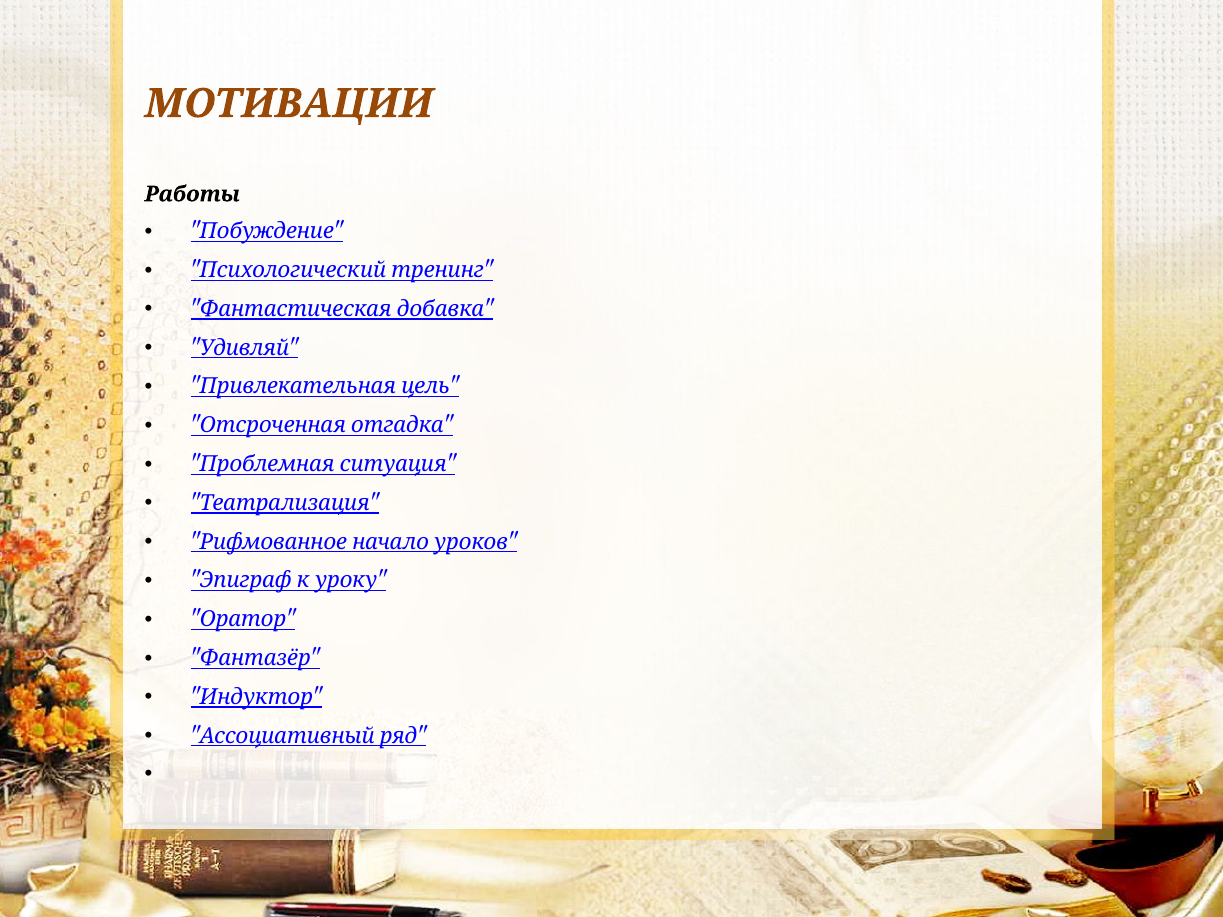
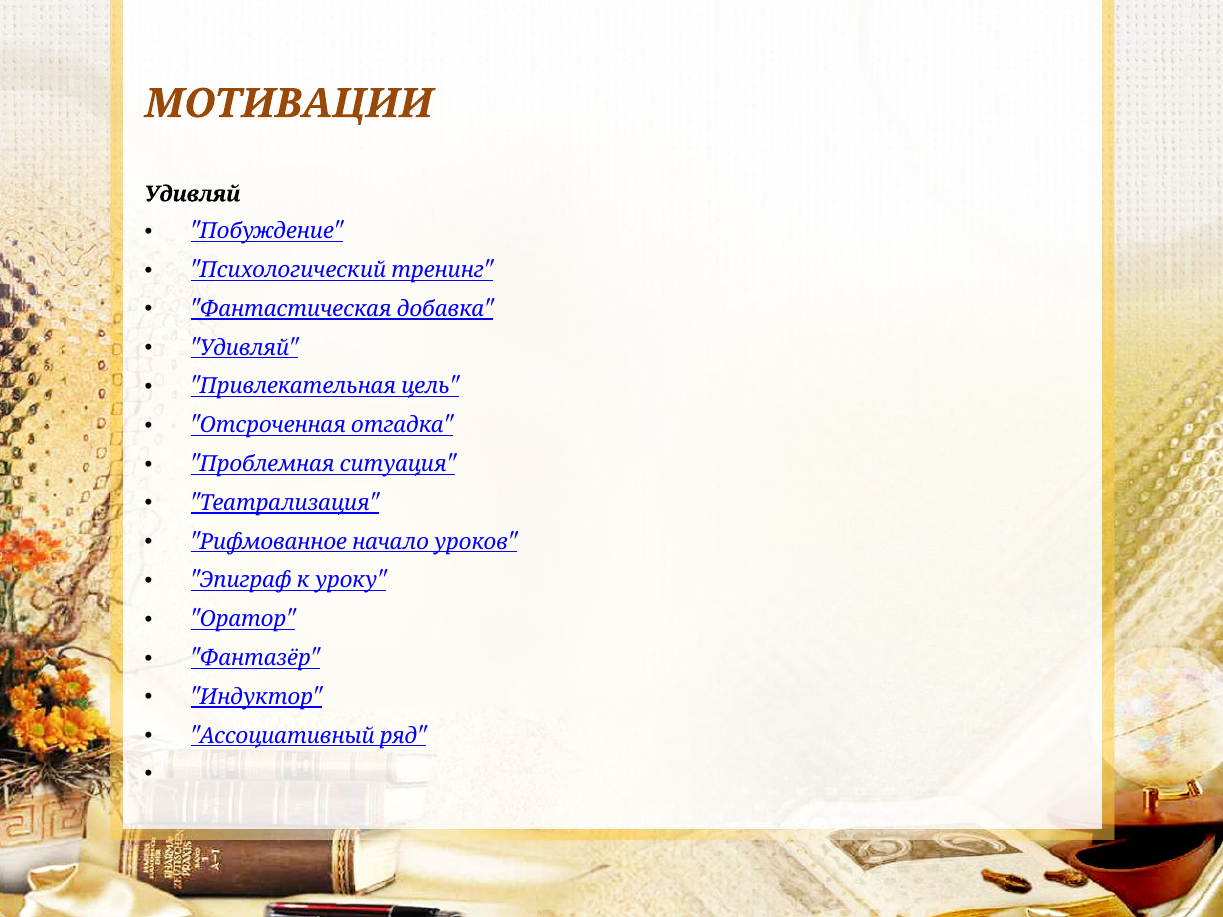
Работы at (192, 194): Работы -> Удивляй
